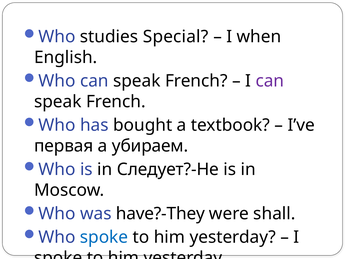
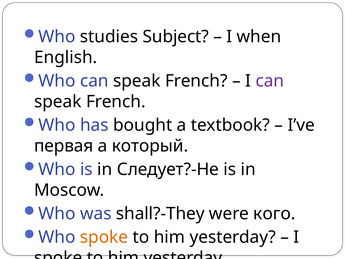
Special: Special -> Subject
убираем: убираем -> который
have?-They: have?-They -> shall?-They
shall: shall -> кого
spoke at (104, 237) colour: blue -> orange
